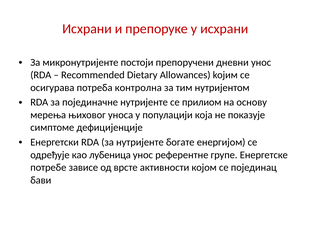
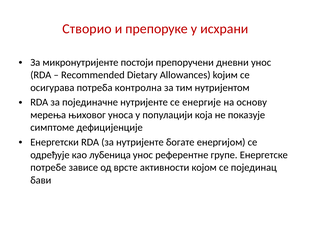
Исхрани at (87, 29): Исхрани -> Створио
прилиом: прилиом -> енергије
